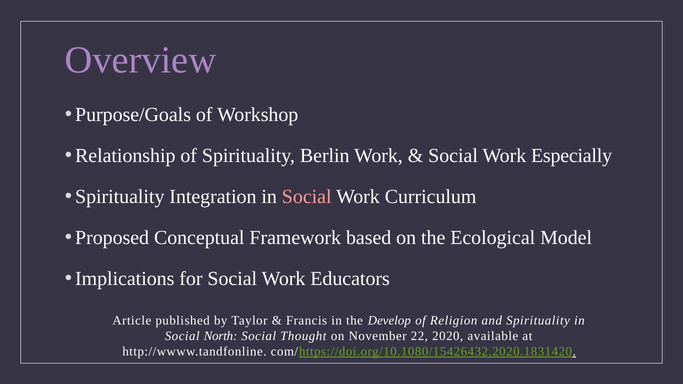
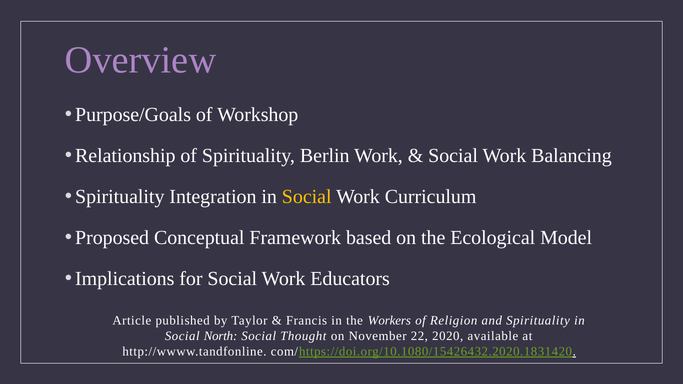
Especially: Especially -> Balancing
Social at (307, 197) colour: pink -> yellow
Develop: Develop -> Workers
